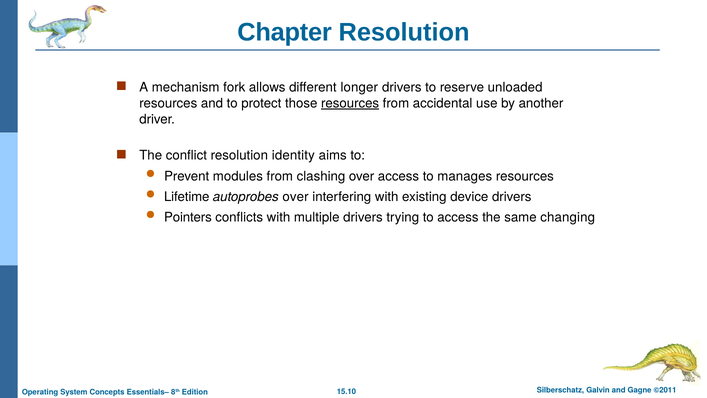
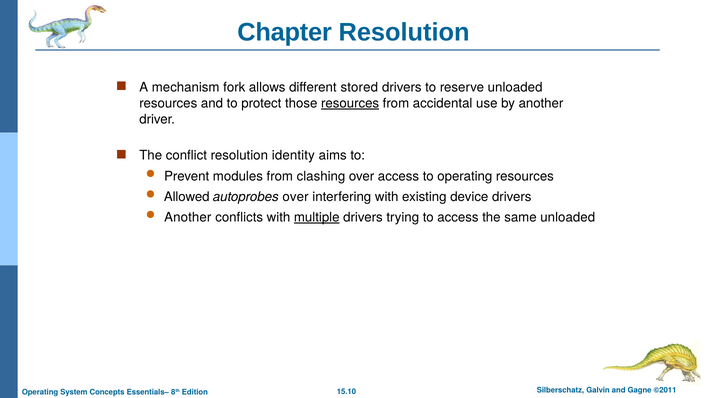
longer: longer -> stored
to manages: manages -> operating
Lifetime: Lifetime -> Allowed
Pointers at (188, 217): Pointers -> Another
multiple underline: none -> present
same changing: changing -> unloaded
